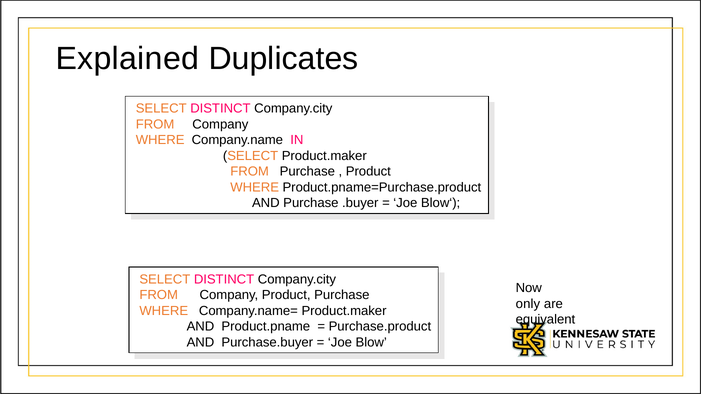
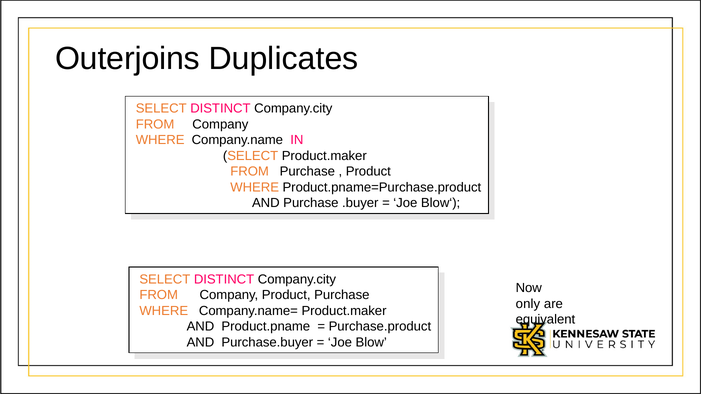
Explained: Explained -> Outerjoins
